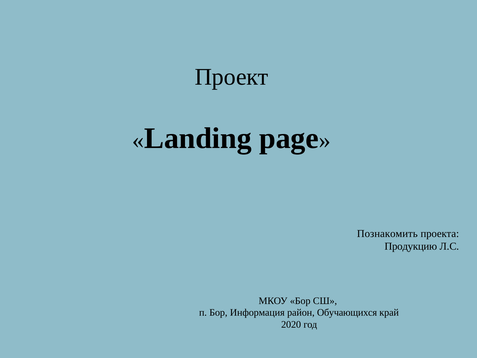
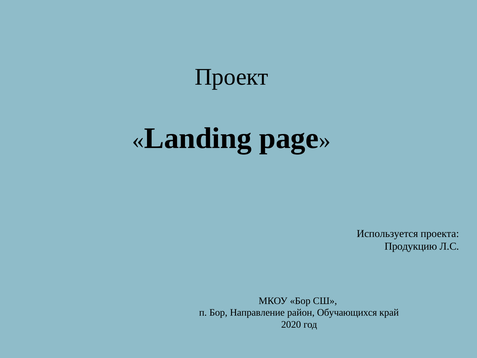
Познакомить: Познакомить -> Используется
Информация: Информация -> Направление
